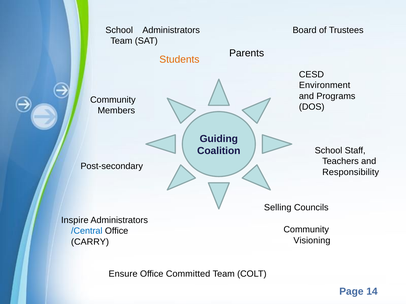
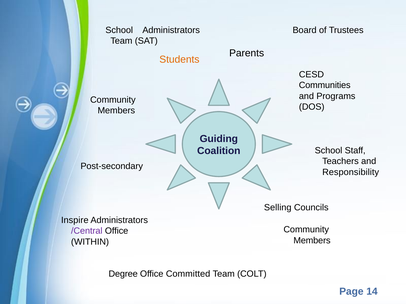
Environment: Environment -> Communities
/Central colour: blue -> purple
Visioning at (312, 241): Visioning -> Members
CARRY: CARRY -> WITHIN
Ensure: Ensure -> Degree
